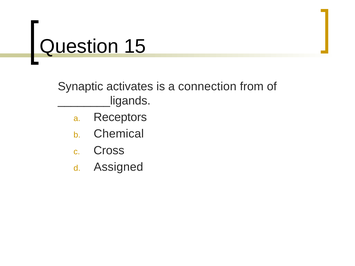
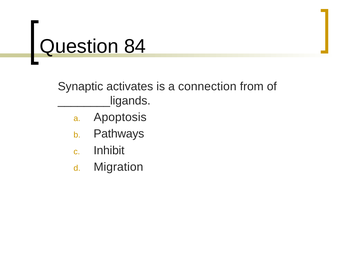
15: 15 -> 84
Receptors: Receptors -> Apoptosis
Chemical: Chemical -> Pathways
Cross: Cross -> Inhibit
Assigned: Assigned -> Migration
